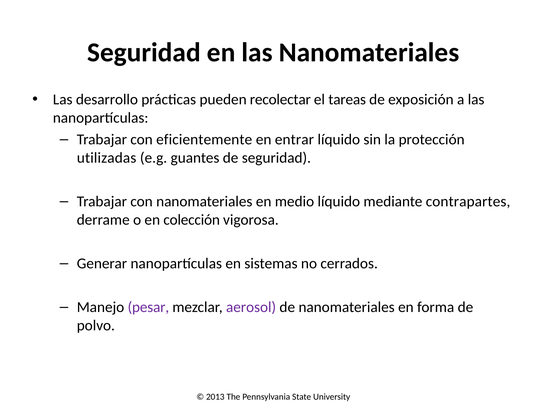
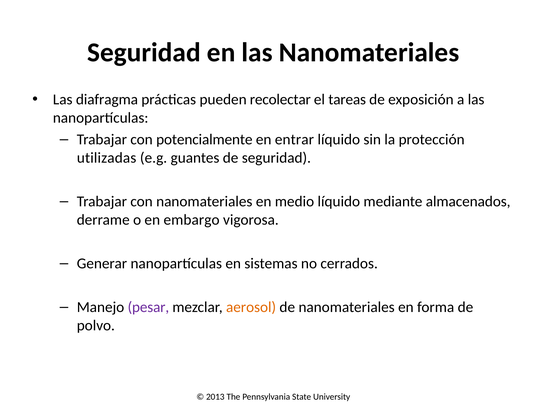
desarrollo: desarrollo -> diafragma
eficientemente: eficientemente -> potencialmente
contrapartes: contrapartes -> almacenados
colección: colección -> embargo
aerosol colour: purple -> orange
